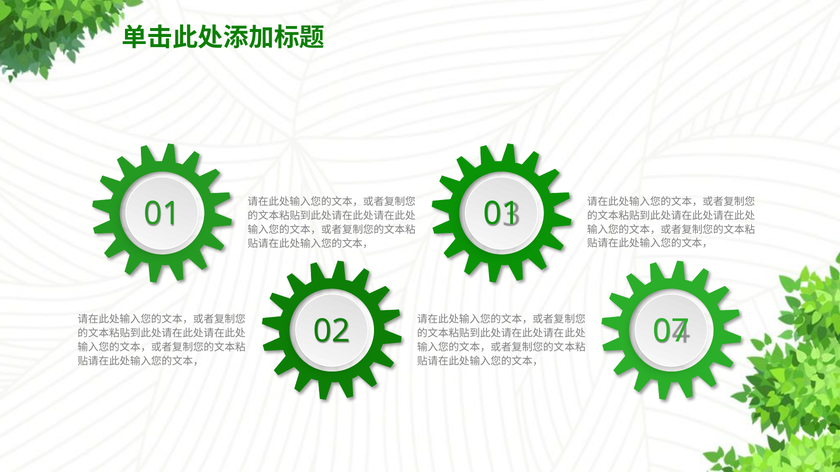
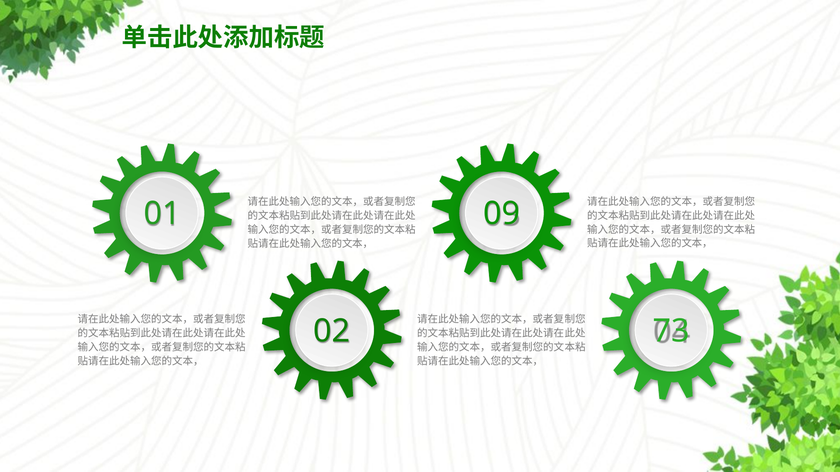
01 01: 01 -> 09
07: 07 -> 73
